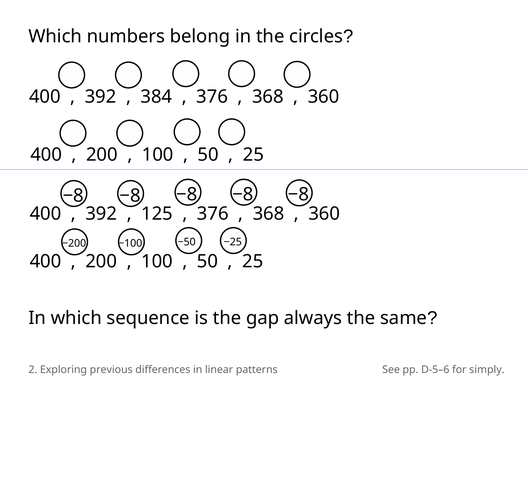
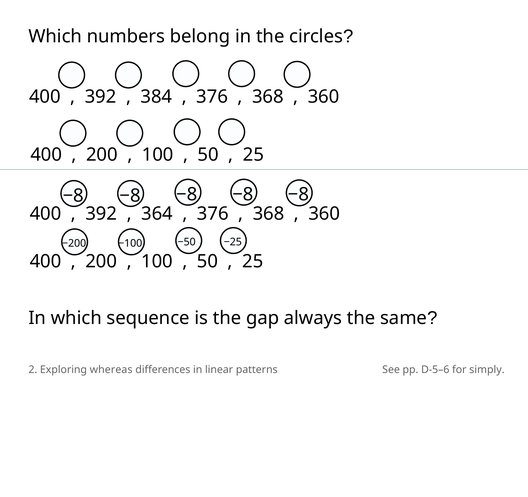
125: 125 -> 364
previous: previous -> whereas
